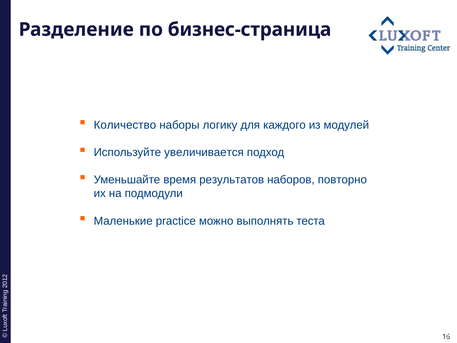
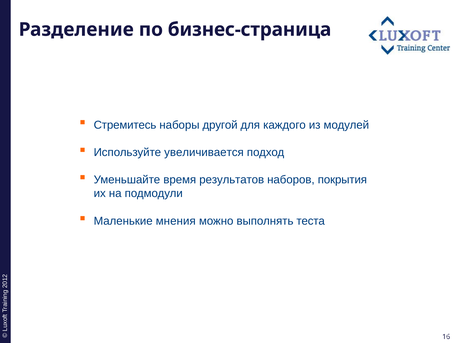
Количество: Количество -> Стремитесь
логику: логику -> другой
повторно: повторно -> покрытия
practice: practice -> мнения
